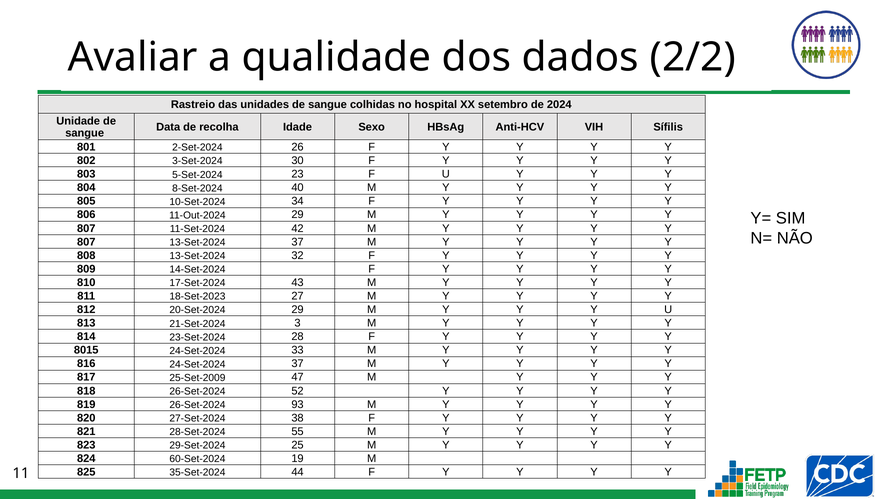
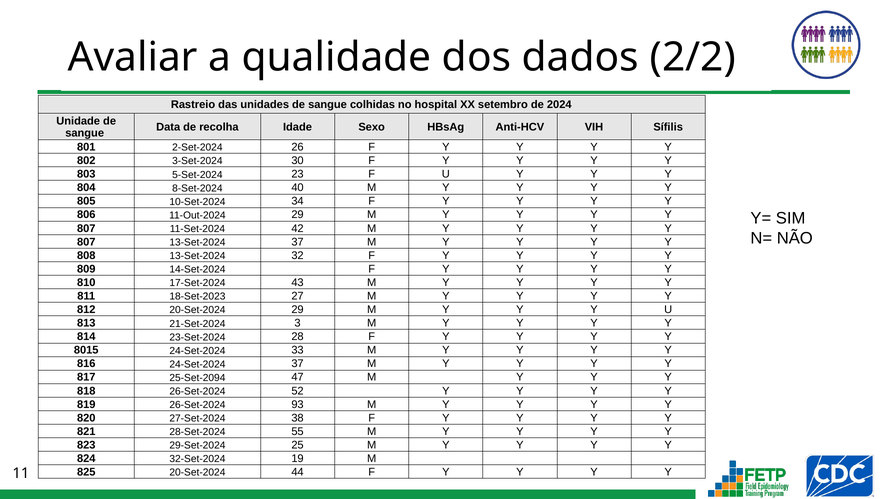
25-Set-2009: 25-Set-2009 -> 25-Set-2094
60-Set-2024: 60-Set-2024 -> 32-Set-2024
825 35-Set-2024: 35-Set-2024 -> 20-Set-2024
